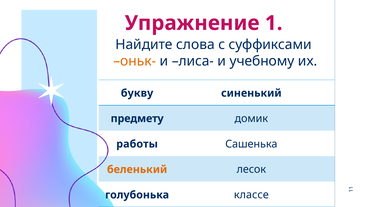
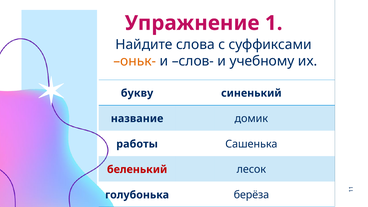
лиса-: лиса- -> слов-
предмету: предмету -> название
беленький colour: orange -> red
классе: классе -> берёза
